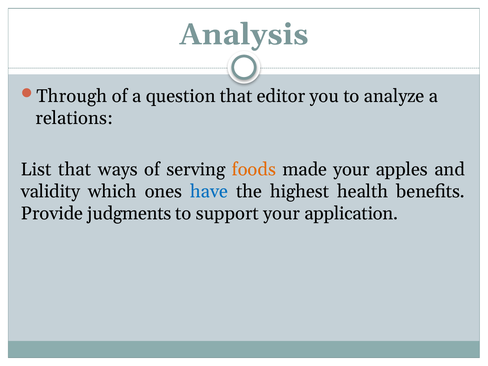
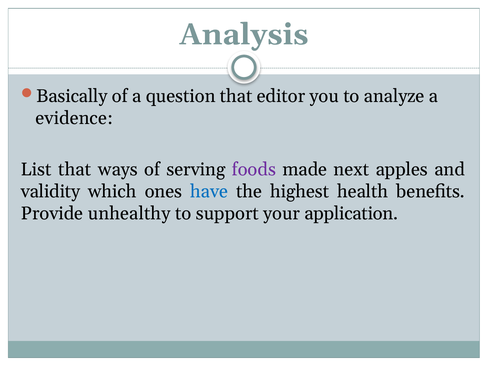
Through: Through -> Basically
relations: relations -> evidence
foods colour: orange -> purple
made your: your -> next
judgments: judgments -> unhealthy
